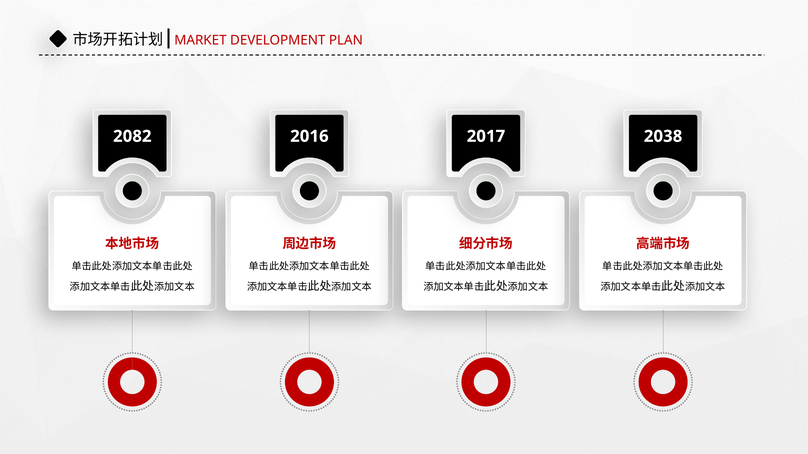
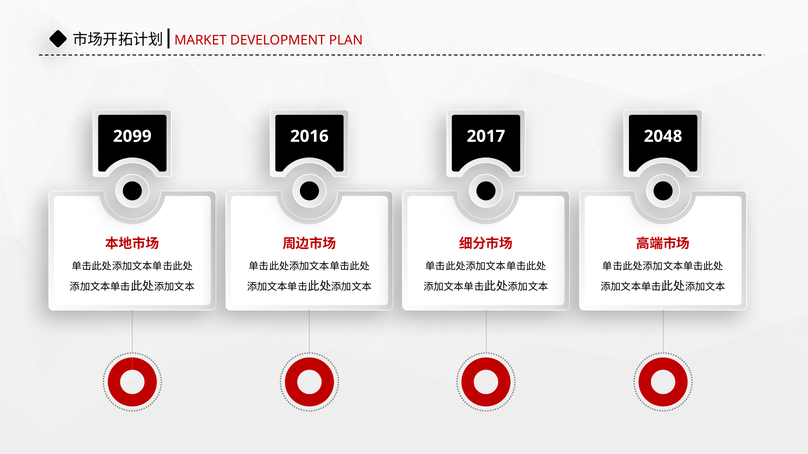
2082: 2082 -> 2099
2038: 2038 -> 2048
